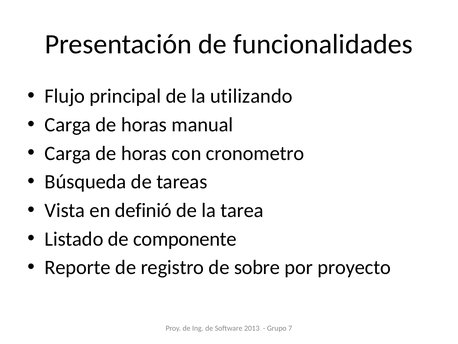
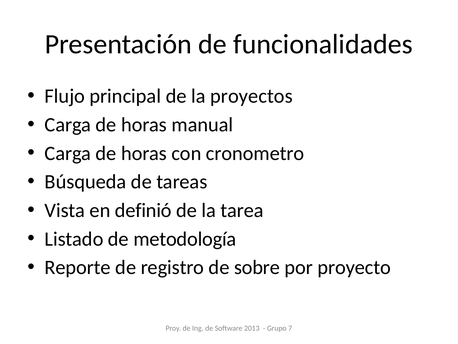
utilizando: utilizando -> proyectos
componente: componente -> metodología
